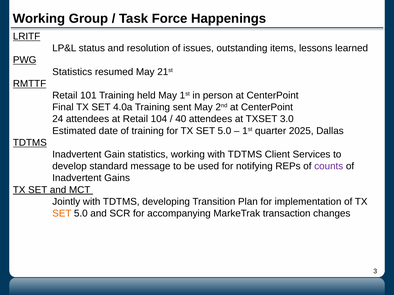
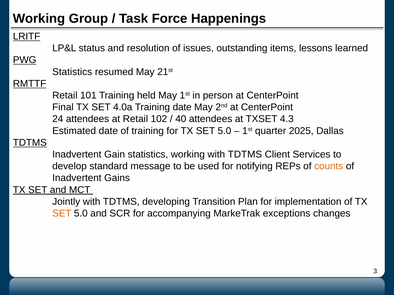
Training sent: sent -> date
104: 104 -> 102
3.0: 3.0 -> 4.3
counts colour: purple -> orange
transaction: transaction -> exceptions
